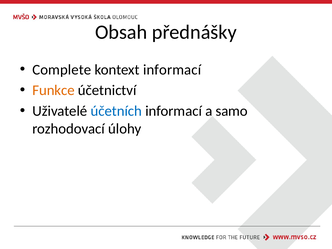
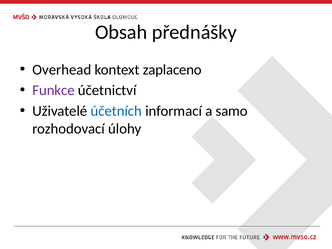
Complete: Complete -> Overhead
kontext informací: informací -> zaplaceno
Funkce colour: orange -> purple
